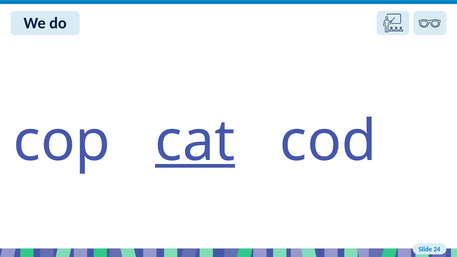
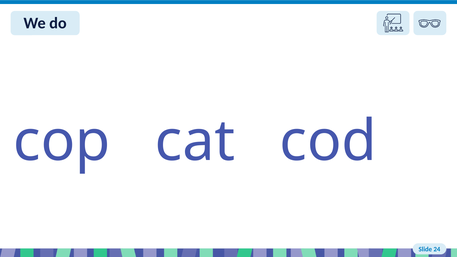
cat underline: present -> none
